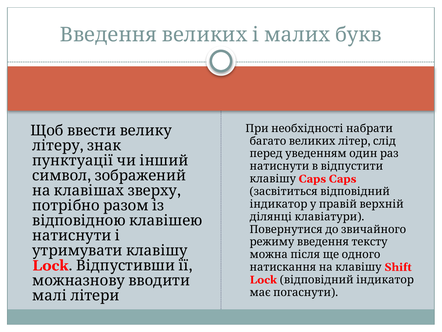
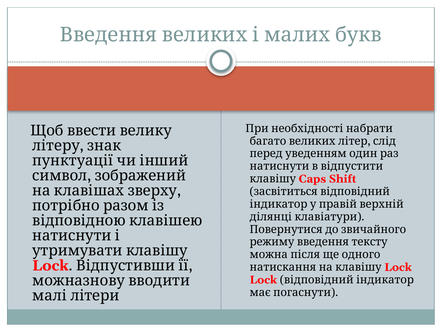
Caps: Caps -> Shift
Shift at (398, 267): Shift -> Lock
